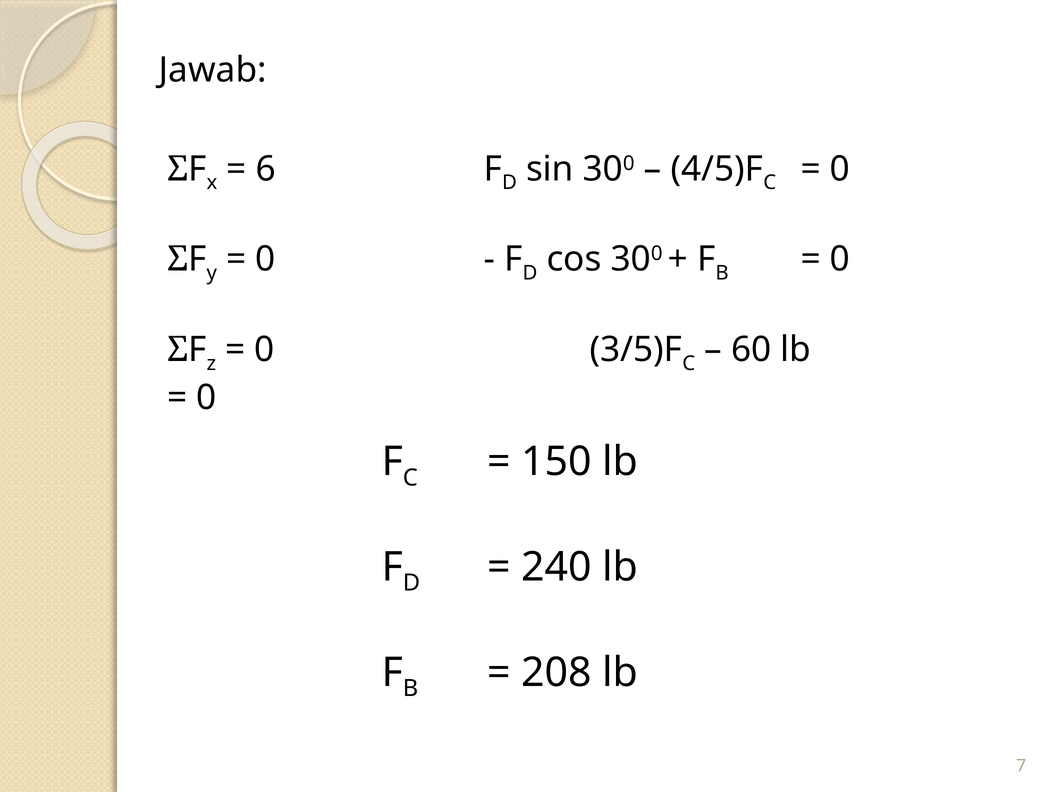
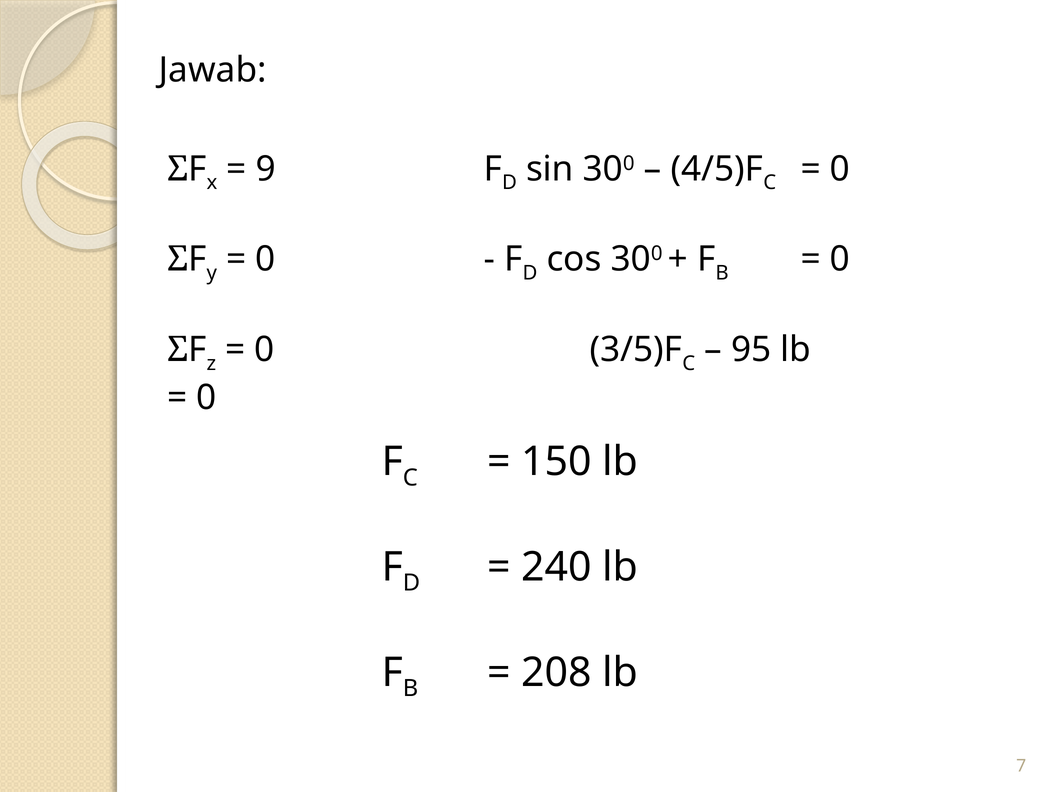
6: 6 -> 9
60: 60 -> 95
